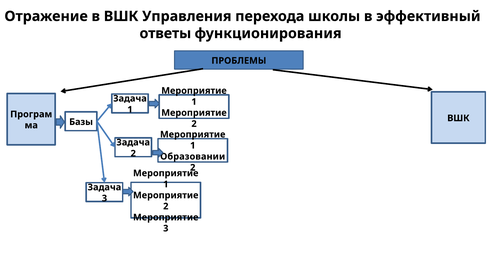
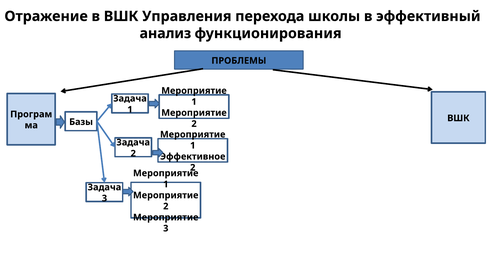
ответы: ответы -> анализ
Образовании: Образовании -> Эффективное
